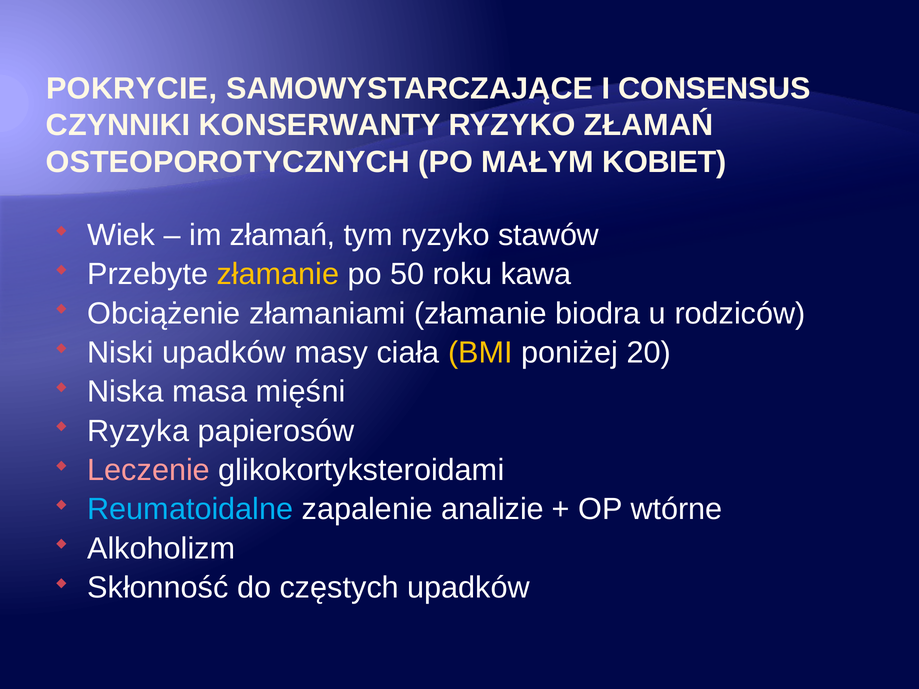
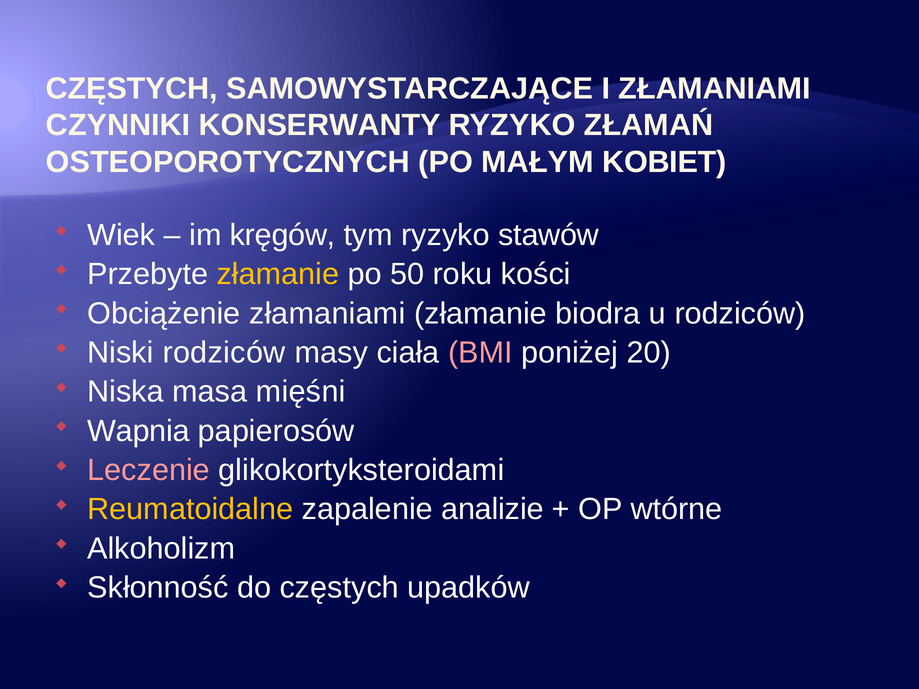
POKRYCIE at (132, 89): POKRYCIE -> CZĘSTYCH
I CONSENSUS: CONSENSUS -> ZŁAMANIAMI
im złamań: złamań -> kręgów
kawa: kawa -> kości
Niski upadków: upadków -> rodziców
BMI colour: yellow -> pink
Ryzyka: Ryzyka -> Wapnia
Reumatoidalne colour: light blue -> yellow
